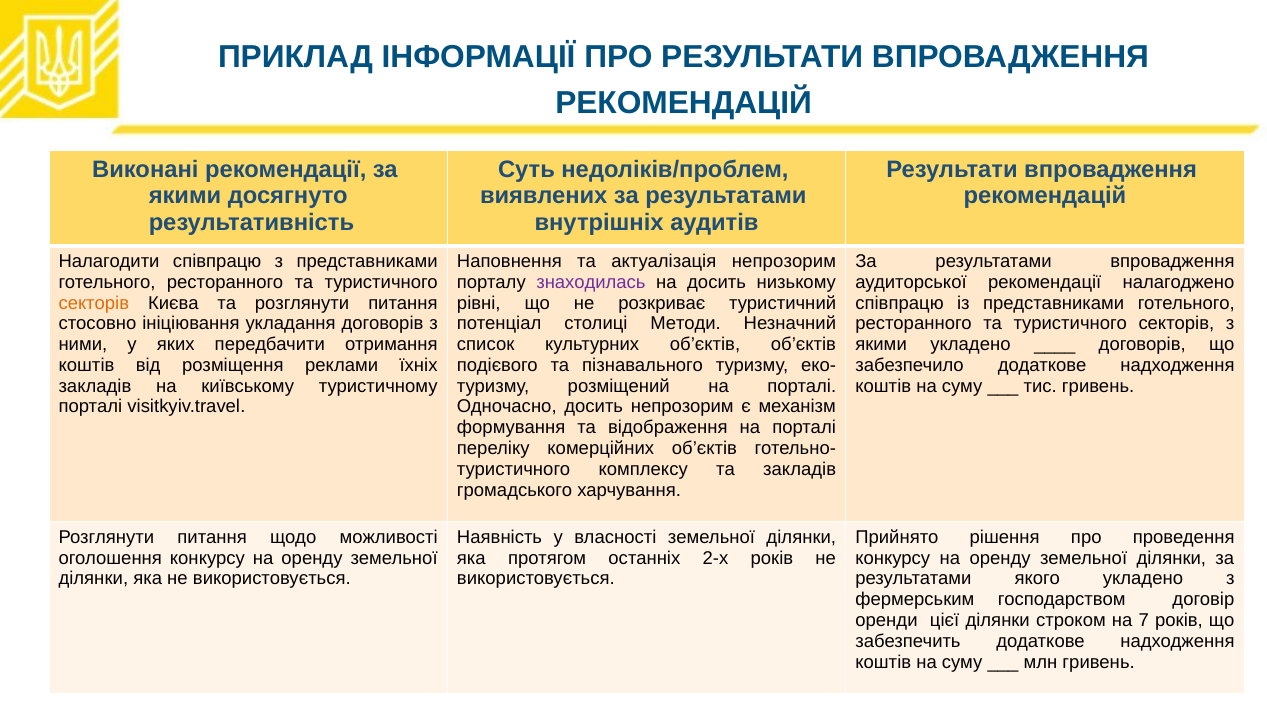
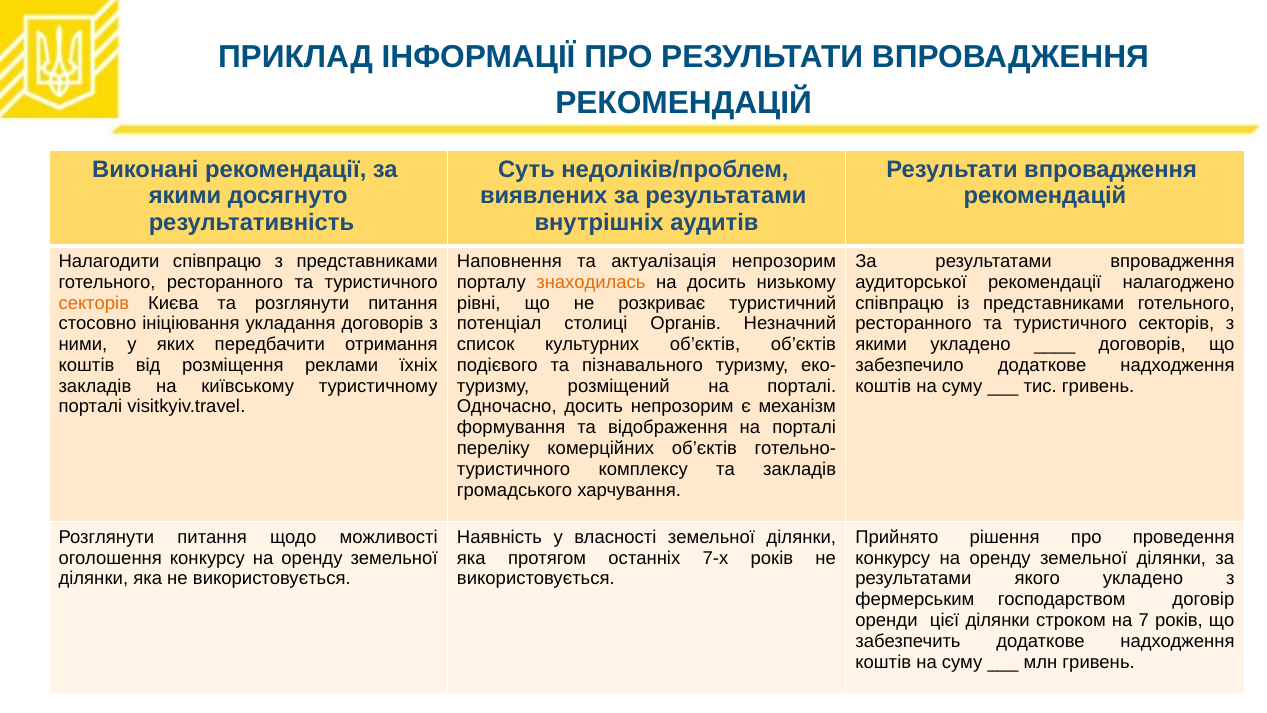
знаходилась colour: purple -> orange
Методи: Методи -> Органів
2-х: 2-х -> 7-х
